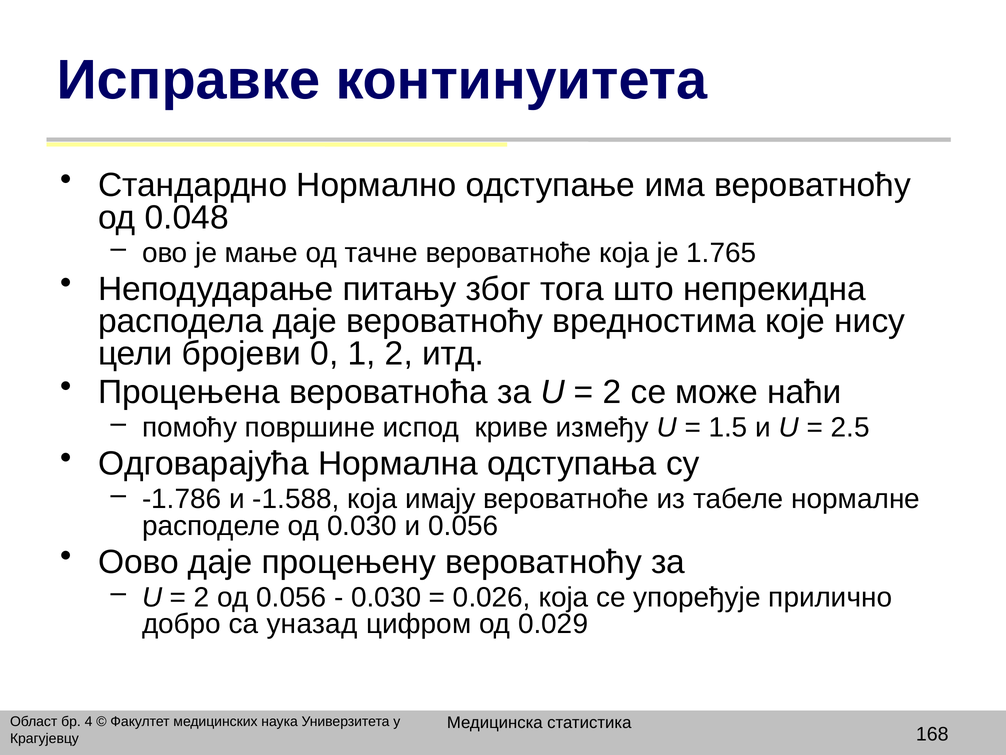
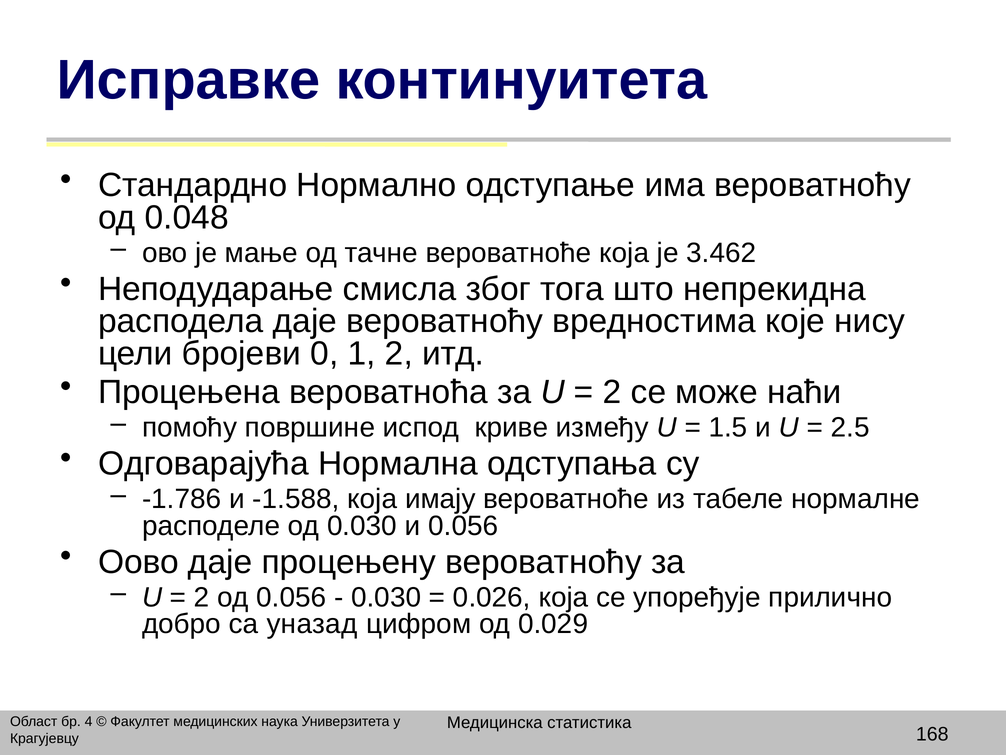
1.765: 1.765 -> 3.462
питању: питању -> смисла
